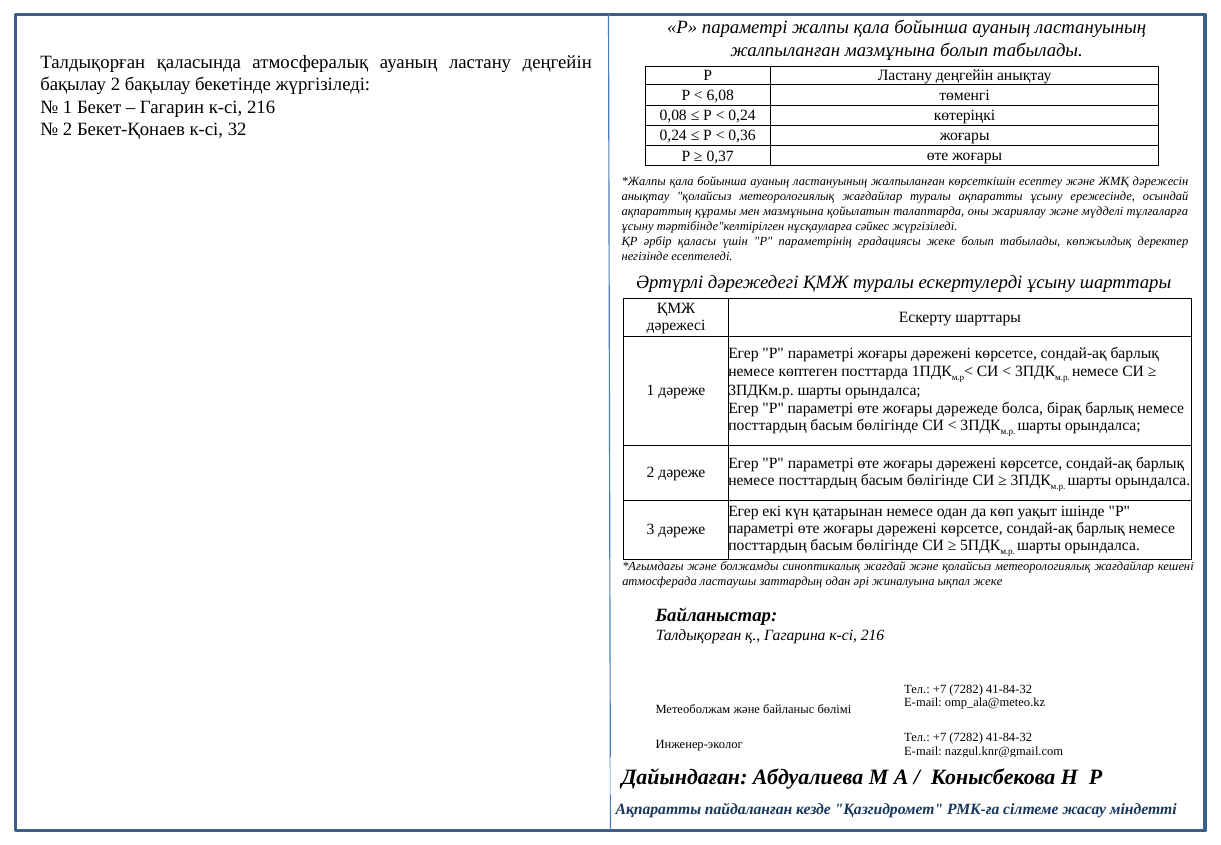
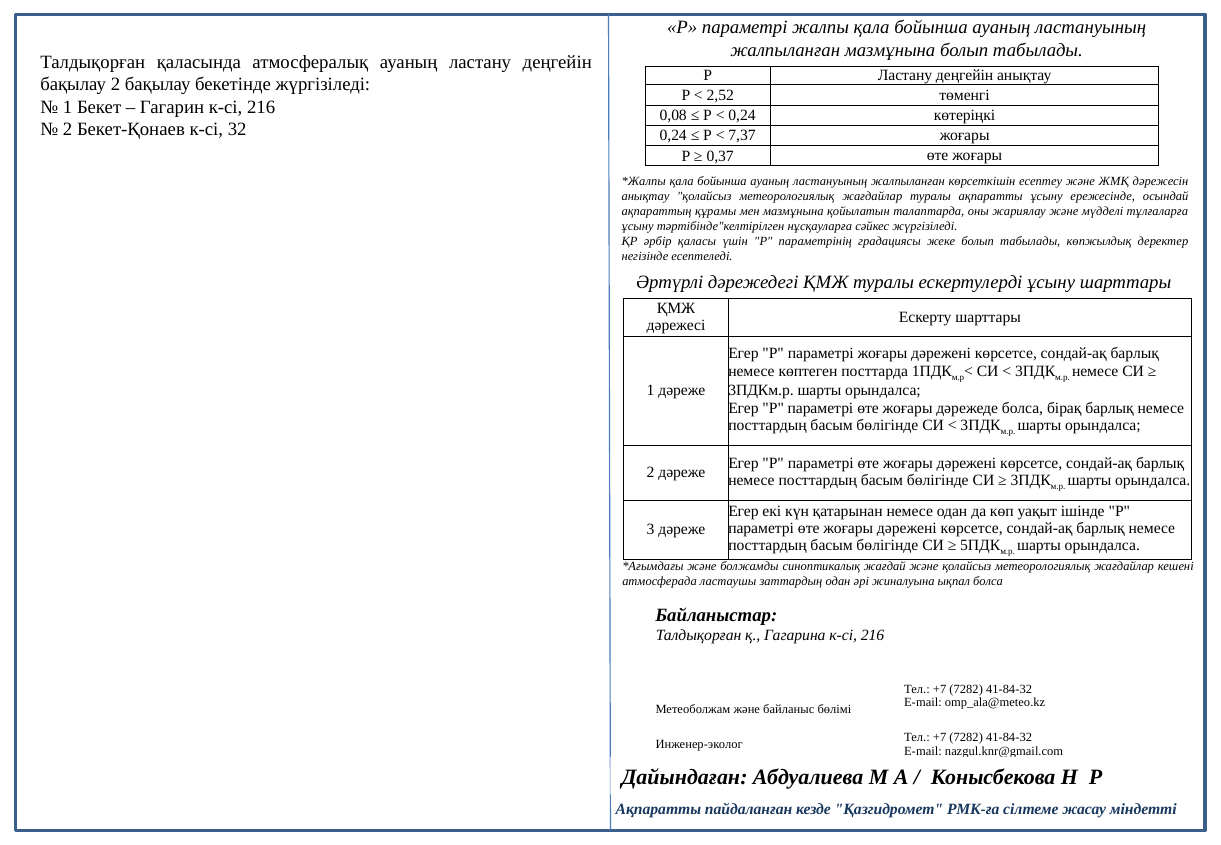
6,08: 6,08 -> 2,52
0,36: 0,36 -> 7,37
ықпал жеке: жеке -> болса
